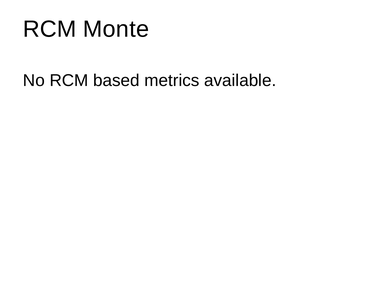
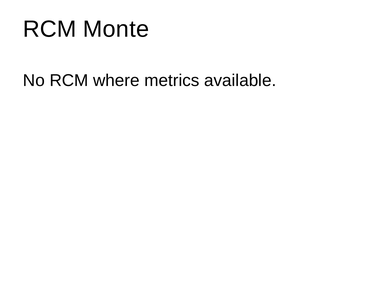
based: based -> where
